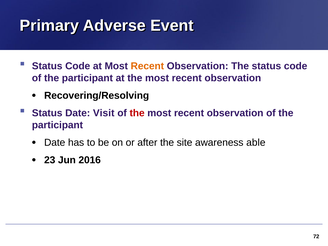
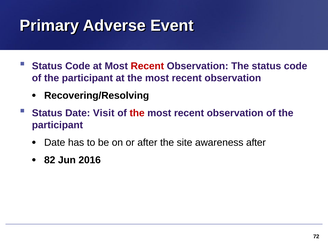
Recent at (147, 66) colour: orange -> red
awareness able: able -> after
23: 23 -> 82
